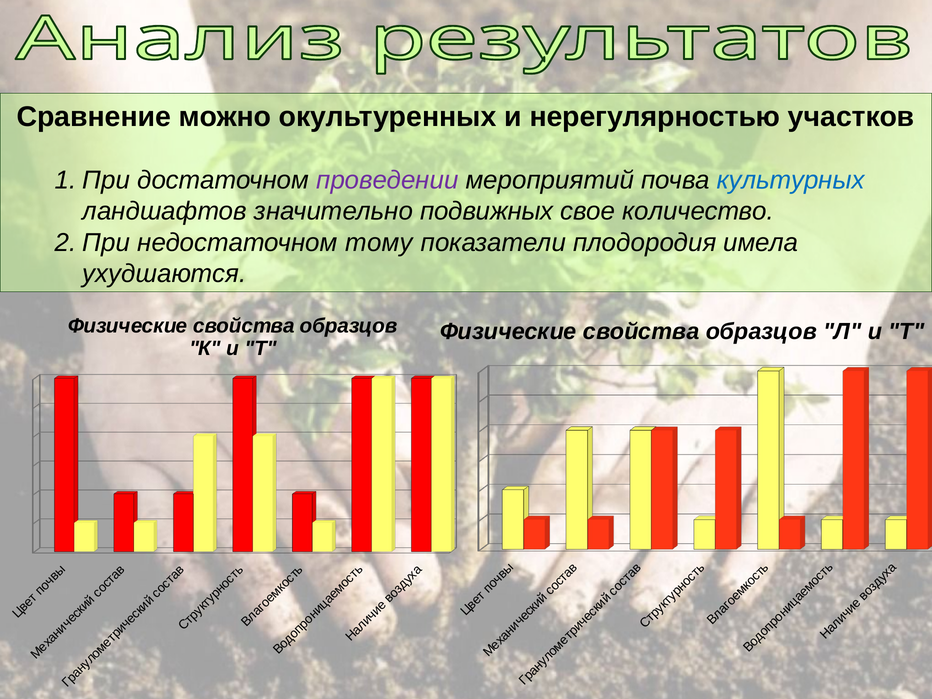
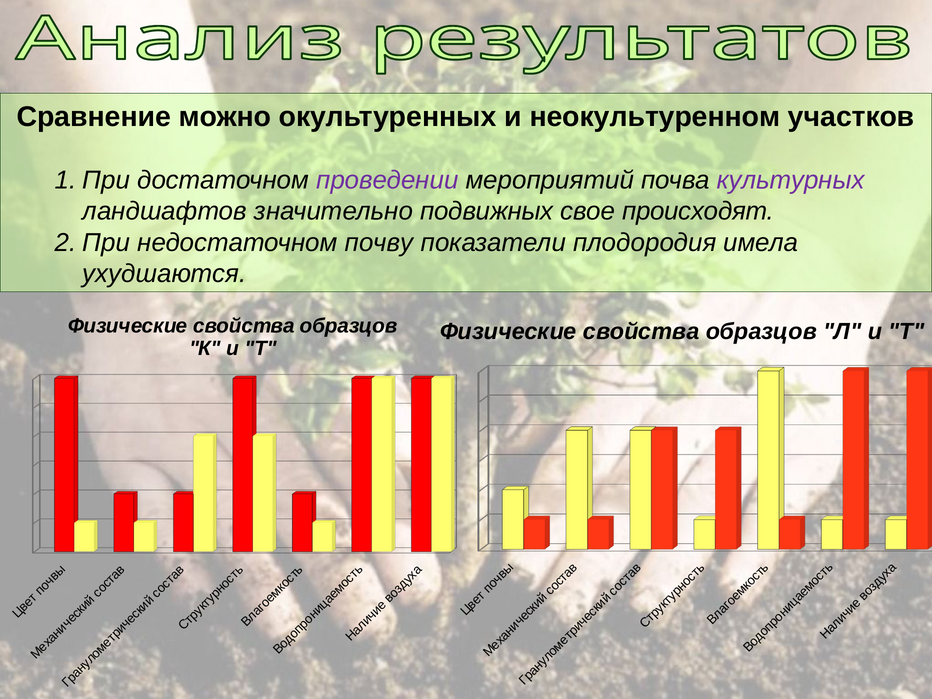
нерегулярностью: нерегулярностью -> неокультуренном
культурных colour: blue -> purple
количество: количество -> происходят
тому: тому -> почву
